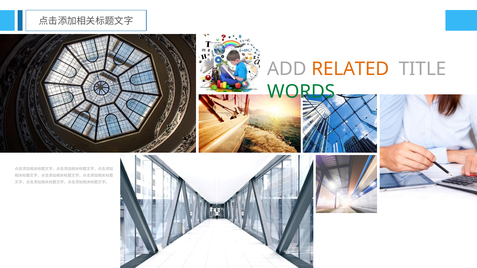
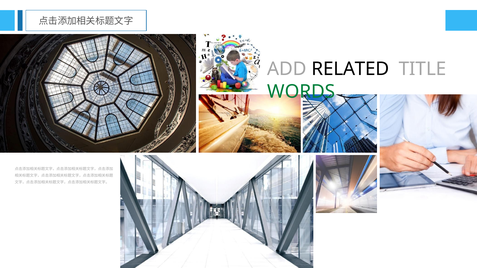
RELATED colour: orange -> black
